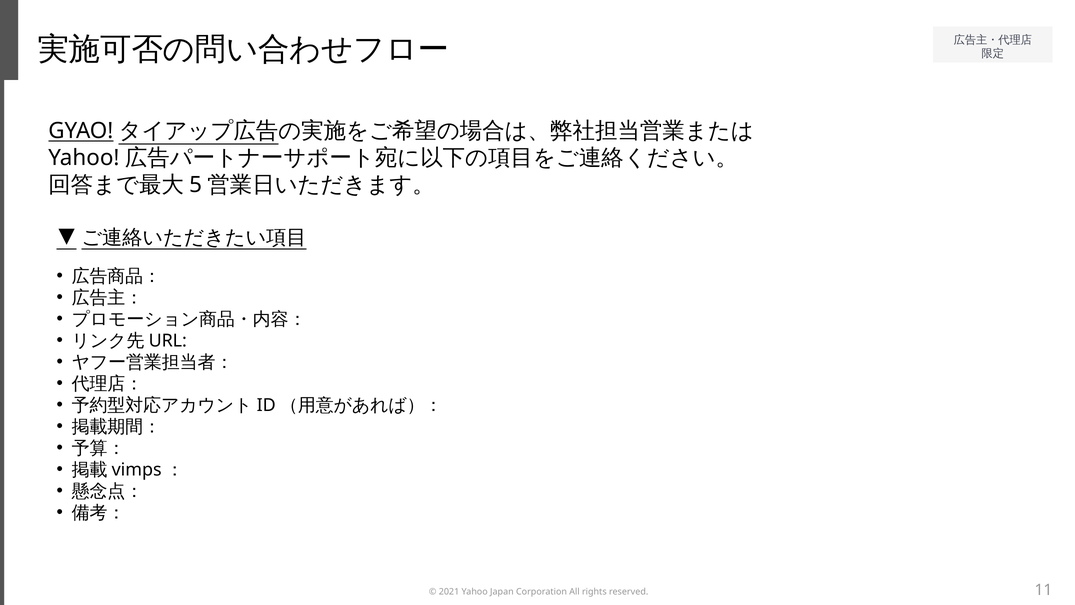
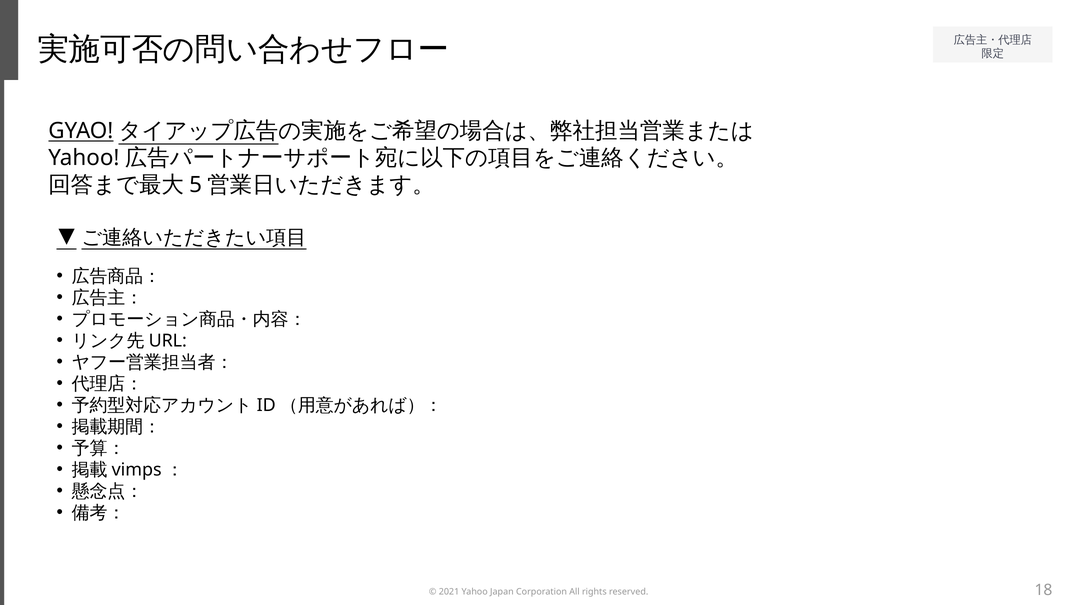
11: 11 -> 18
